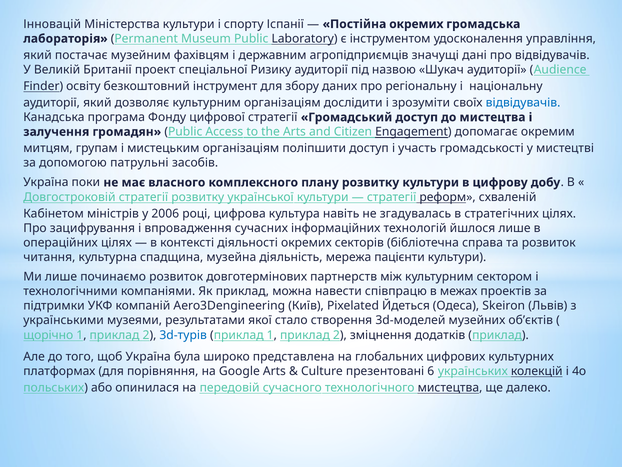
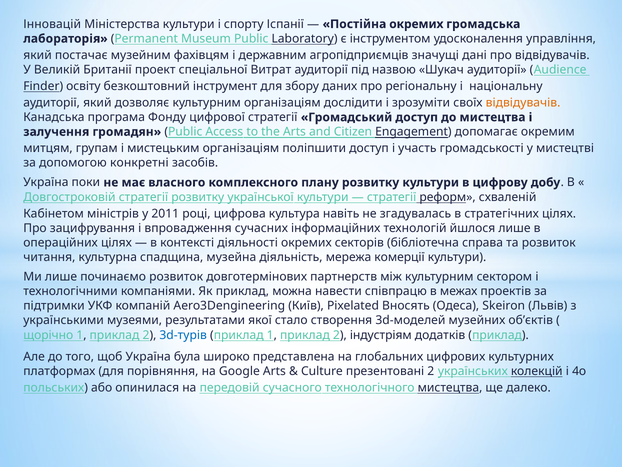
Ризику: Ризику -> Витрат
відвідувачів at (523, 103) colour: blue -> orange
патрульні: патрульні -> конкретні
2006: 2006 -> 2011
пацієнти: пацієнти -> комерції
Йдеться: Йдеться -> Вносять
зміцнення: зміцнення -> індустріям
презентовані 6: 6 -> 2
